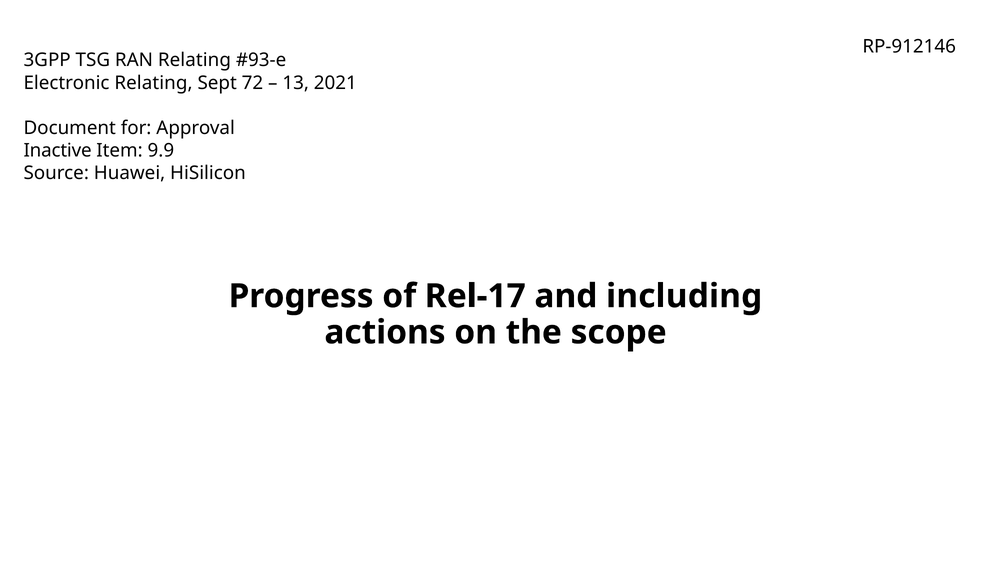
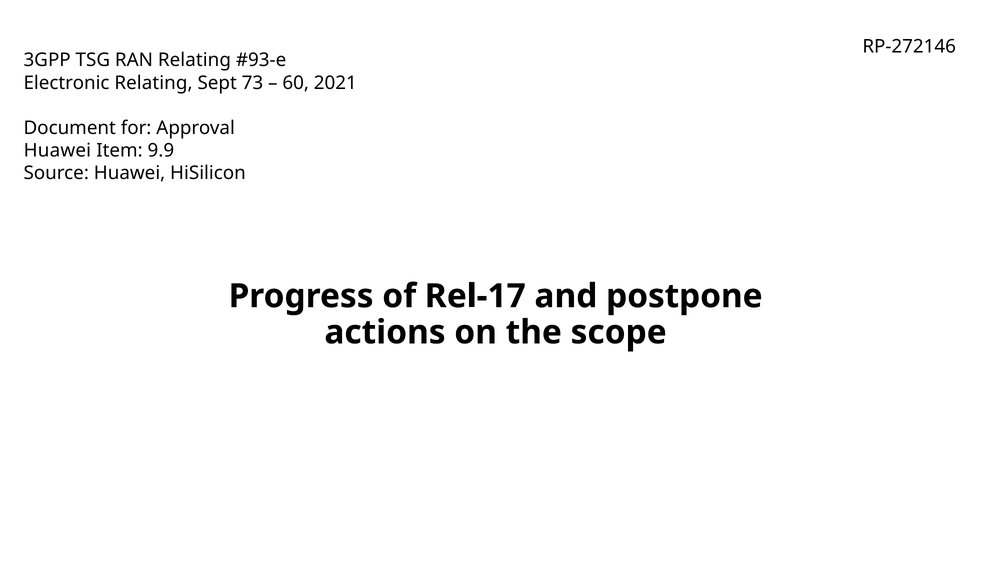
RP-912146: RP-912146 -> RP-272146
72: 72 -> 73
13: 13 -> 60
Inactive at (58, 151): Inactive -> Huawei
including: including -> postpone
